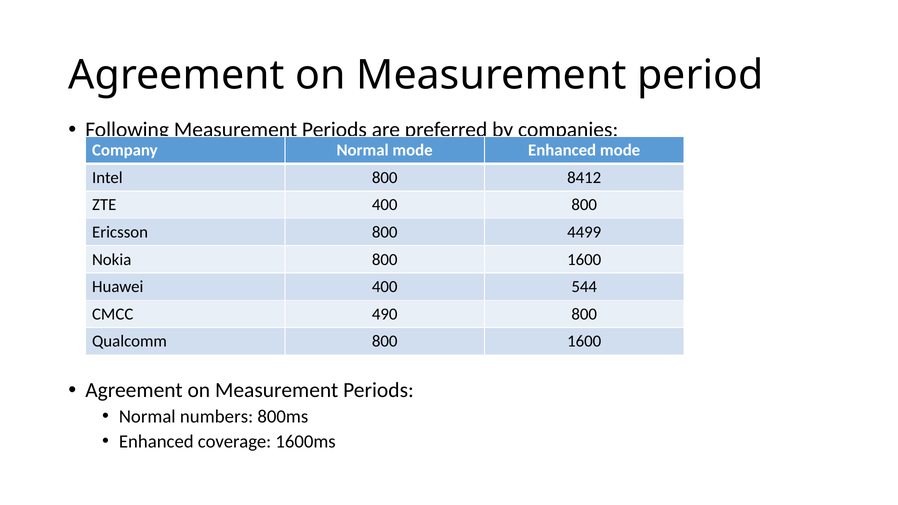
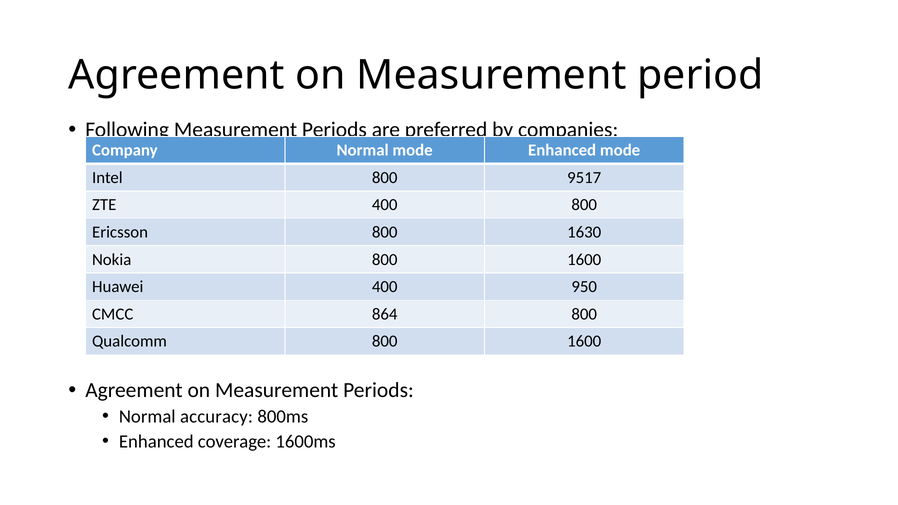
8412: 8412 -> 9517
4499: 4499 -> 1630
544: 544 -> 950
490: 490 -> 864
numbers: numbers -> accuracy
